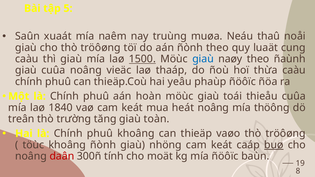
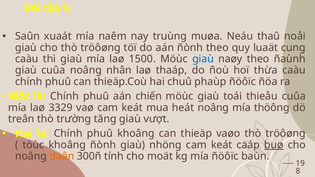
1500 underline: present -> none
vieäc: vieäc -> nhân
yeâu: yeâu -> chuû
hoàn: hoàn -> chiến
1840: 1840 -> 3329
toàn: toàn -> vượt
daân colour: red -> orange
